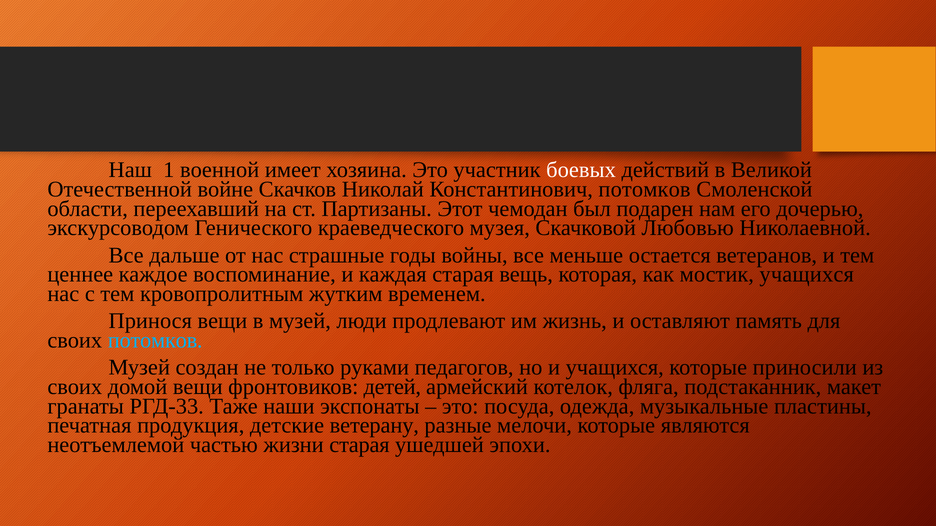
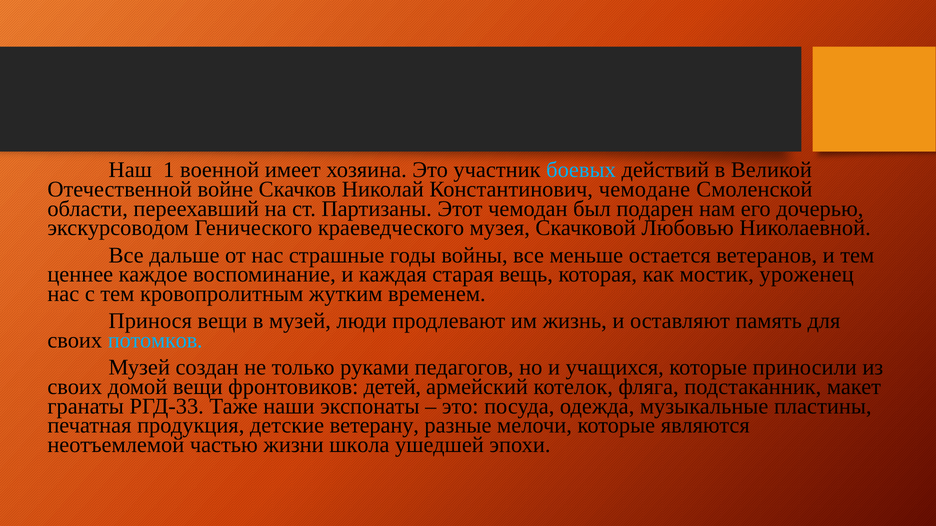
боевых colour: white -> light blue
Константинович потомков: потомков -> чемодане
мостик учащихся: учащихся -> уроженец
жизни старая: старая -> школа
